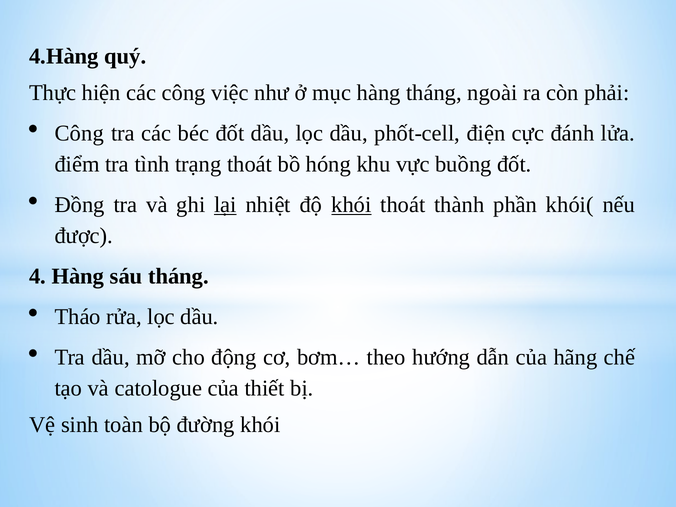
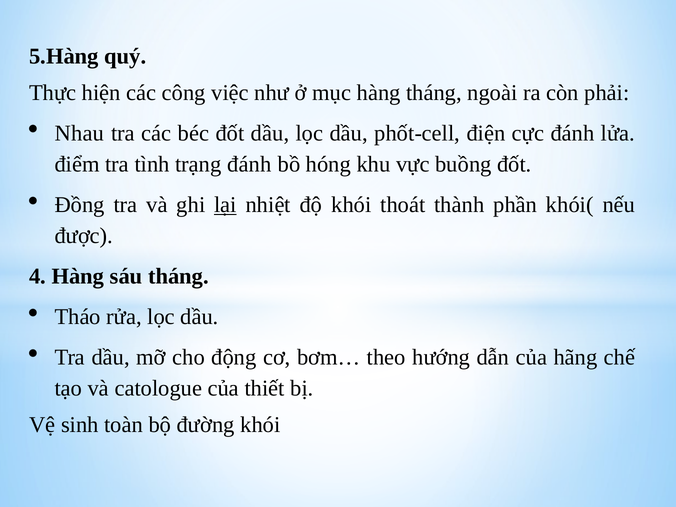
4.Hàng: 4.Hàng -> 5.Hàng
Công at (79, 133): Công -> Nhau
trạng thoát: thoát -> đánh
khói at (351, 205) underline: present -> none
